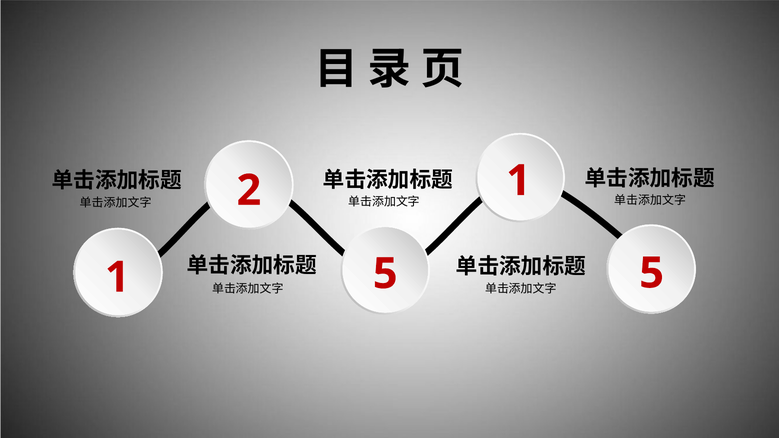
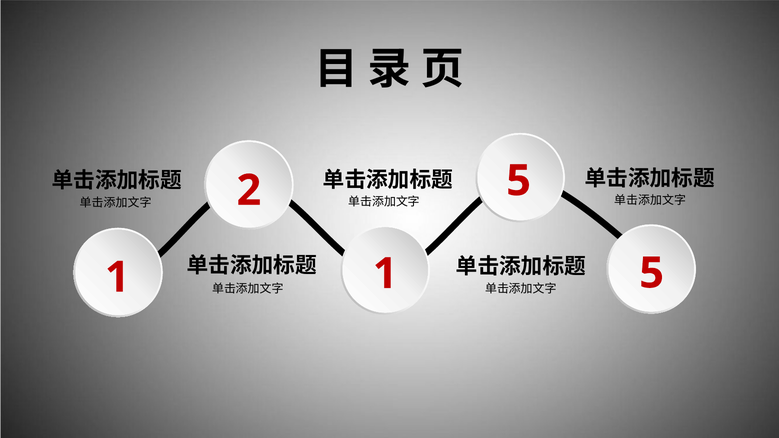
2 1: 1 -> 5
5 at (385, 274): 5 -> 1
